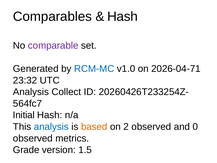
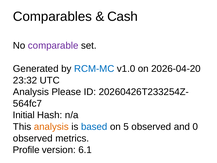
Hash at (122, 16): Hash -> Cash
2026-04-71: 2026-04-71 -> 2026-04-20
Collect: Collect -> Please
analysis at (51, 127) colour: blue -> orange
based colour: orange -> blue
2: 2 -> 5
Grade: Grade -> Profile
1.5: 1.5 -> 6.1
